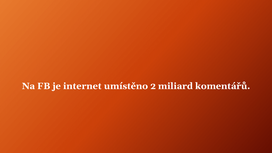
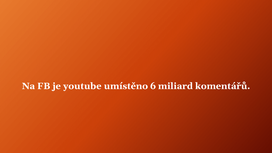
internet: internet -> youtube
2: 2 -> 6
